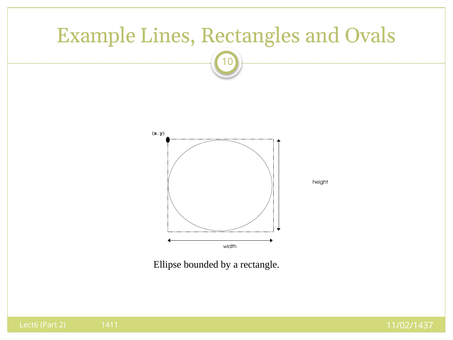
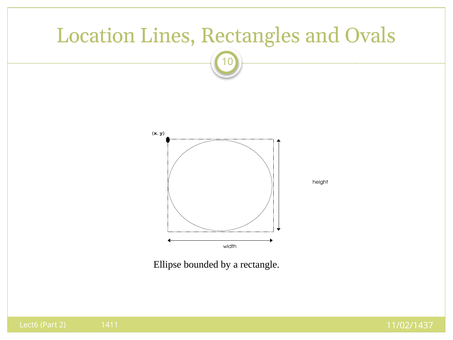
Example: Example -> Location
